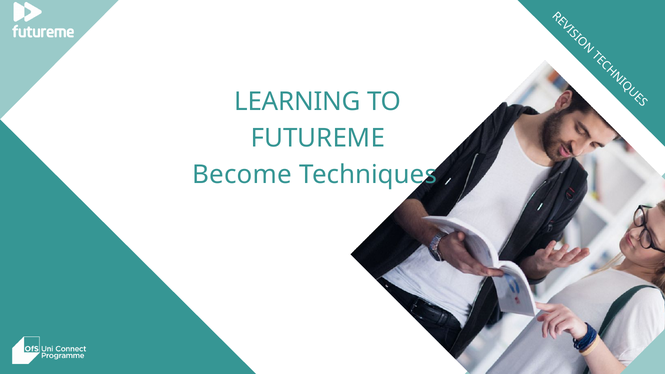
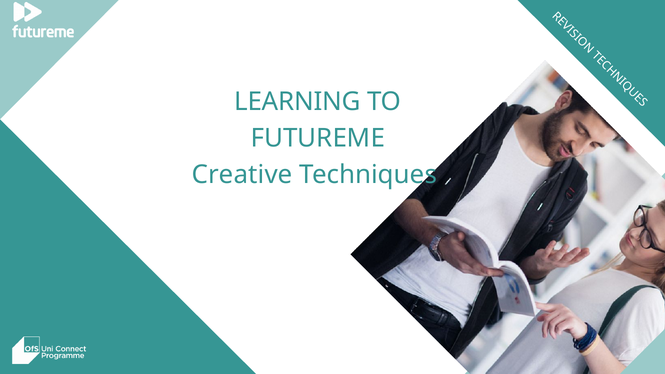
Become: Become -> Creative
